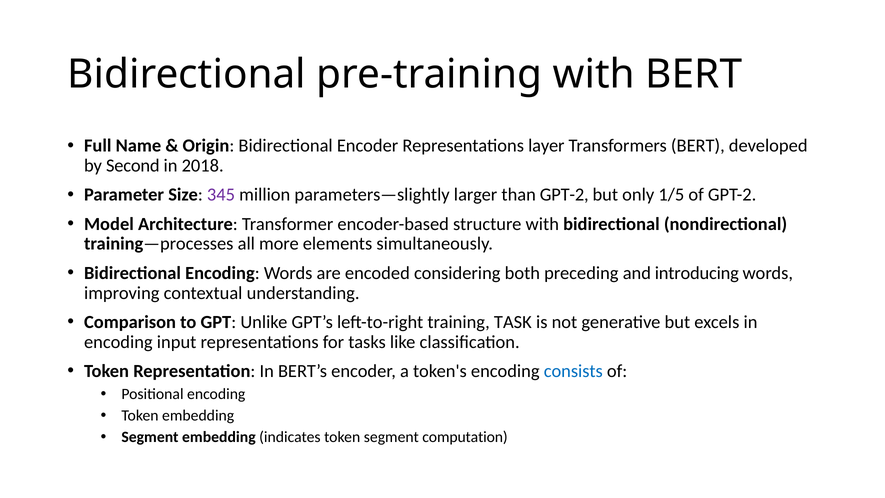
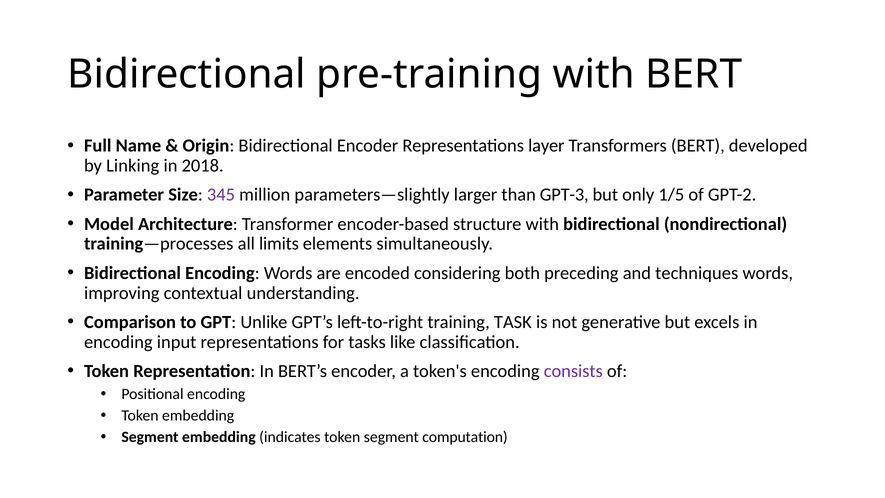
Second: Second -> Linking
than GPT-2: GPT-2 -> GPT-3
more: more -> limits
introducing: introducing -> techniques
consists colour: blue -> purple
